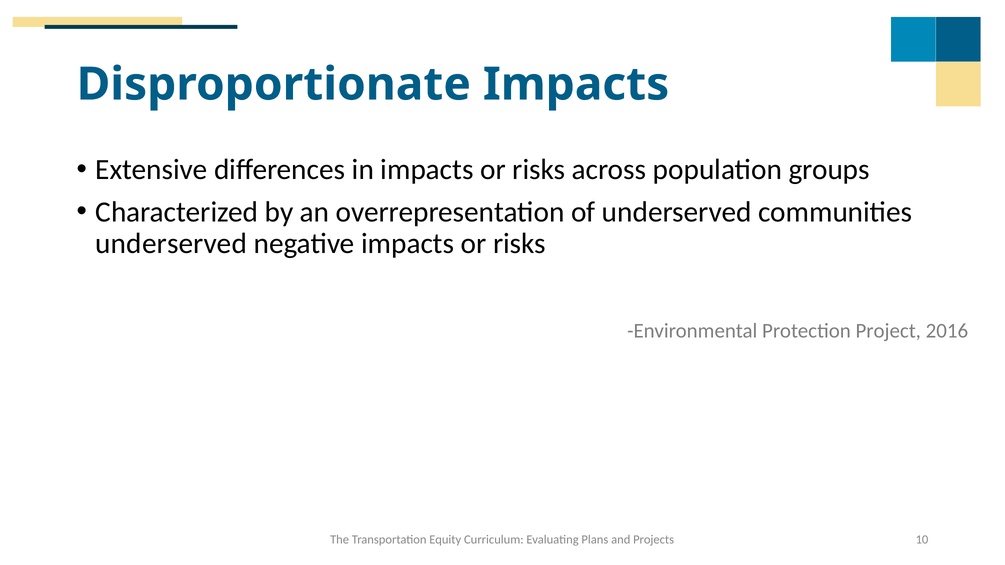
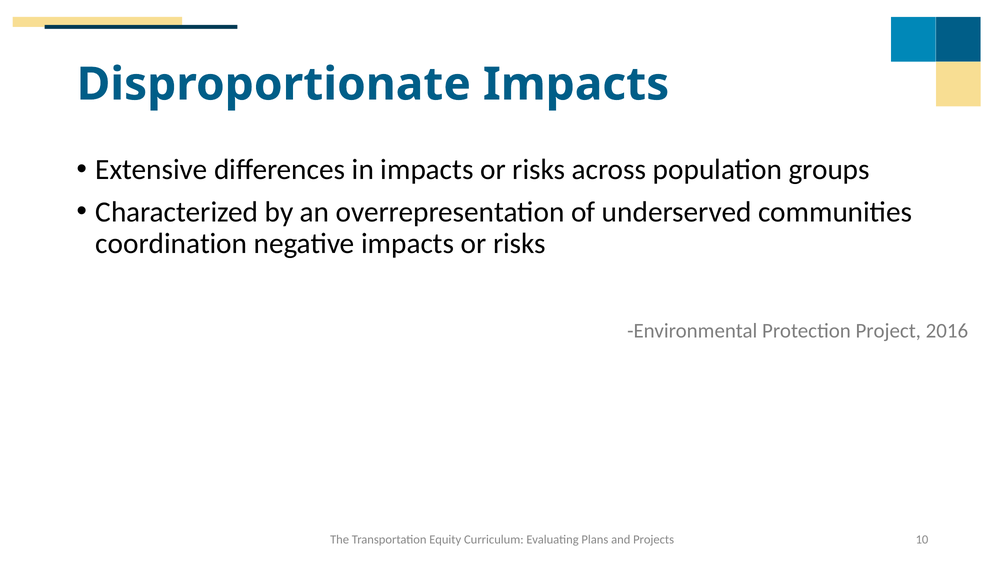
underserved at (171, 244): underserved -> coordination
